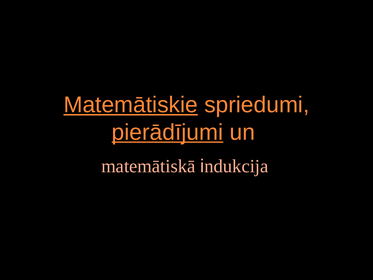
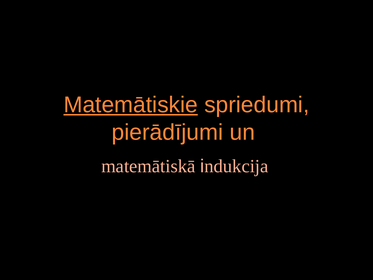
pierādījumi underline: present -> none
